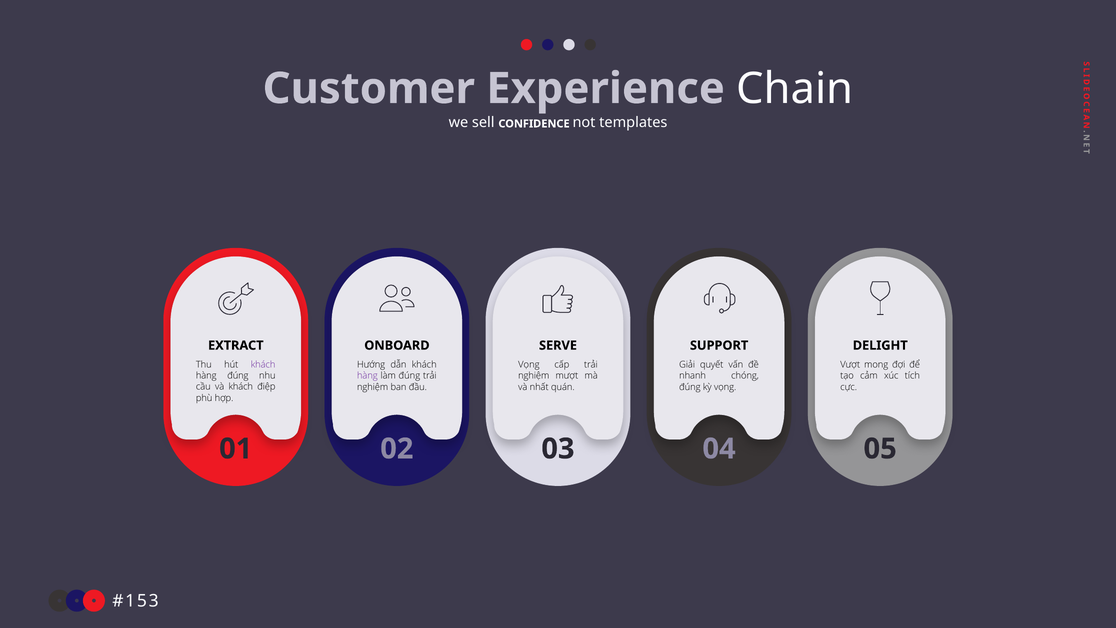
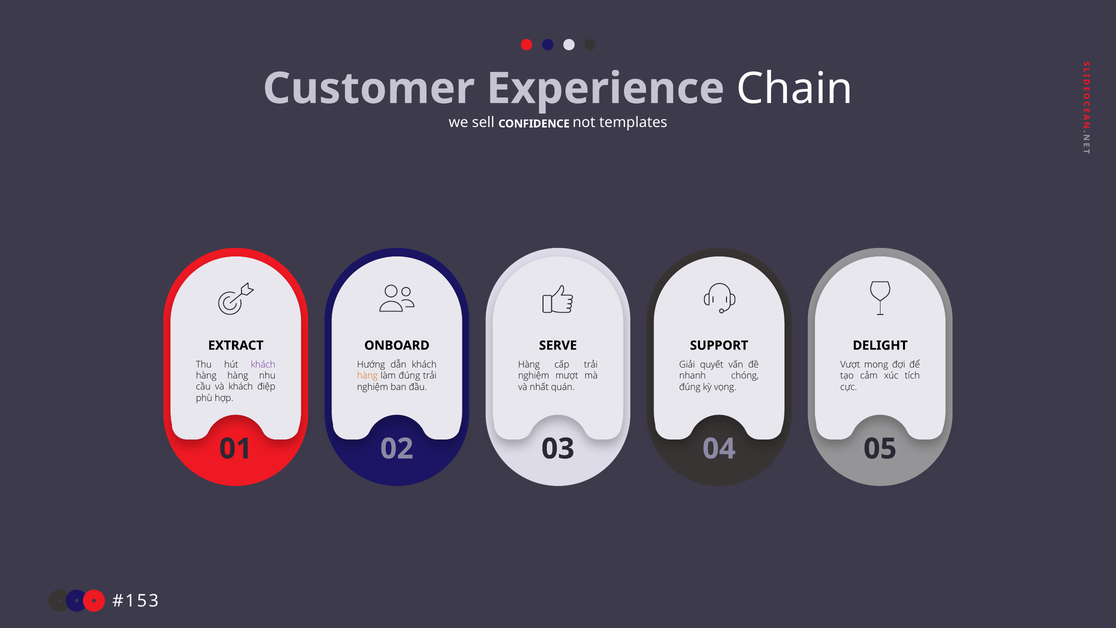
Vọng at (529, 364): Vọng -> Hàng
hàng đúng: đúng -> hàng
hàng at (367, 376) colour: purple -> orange
